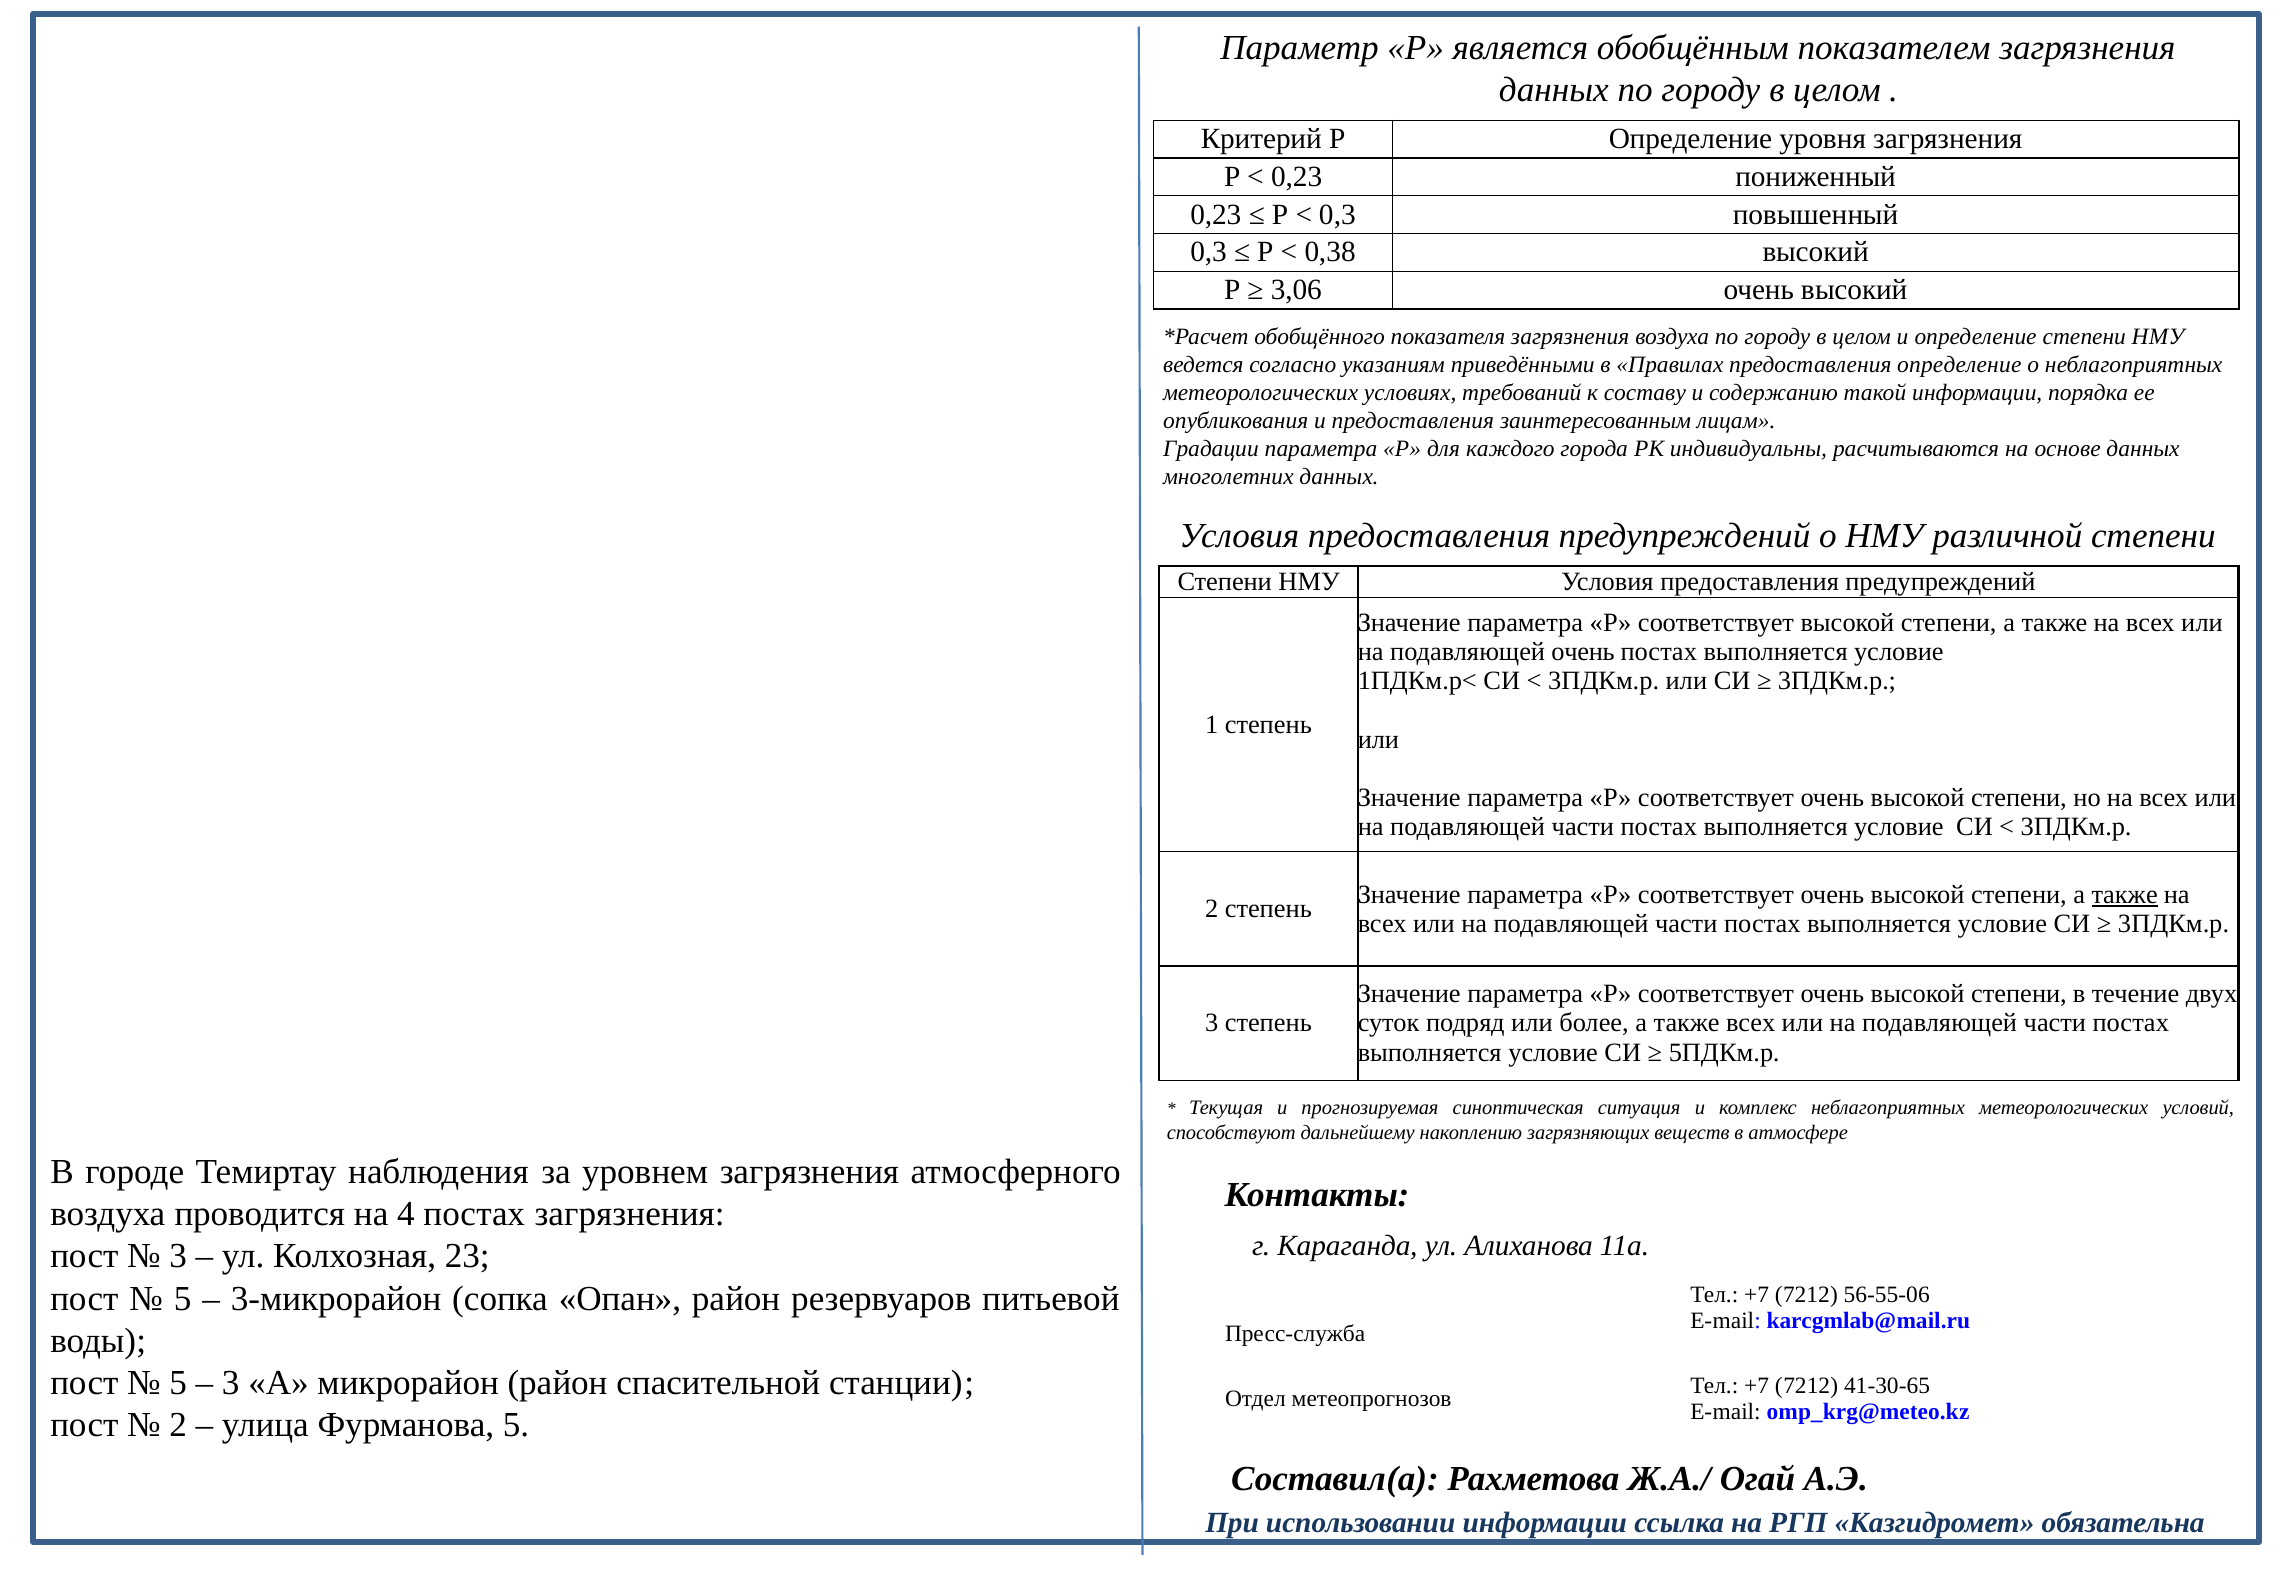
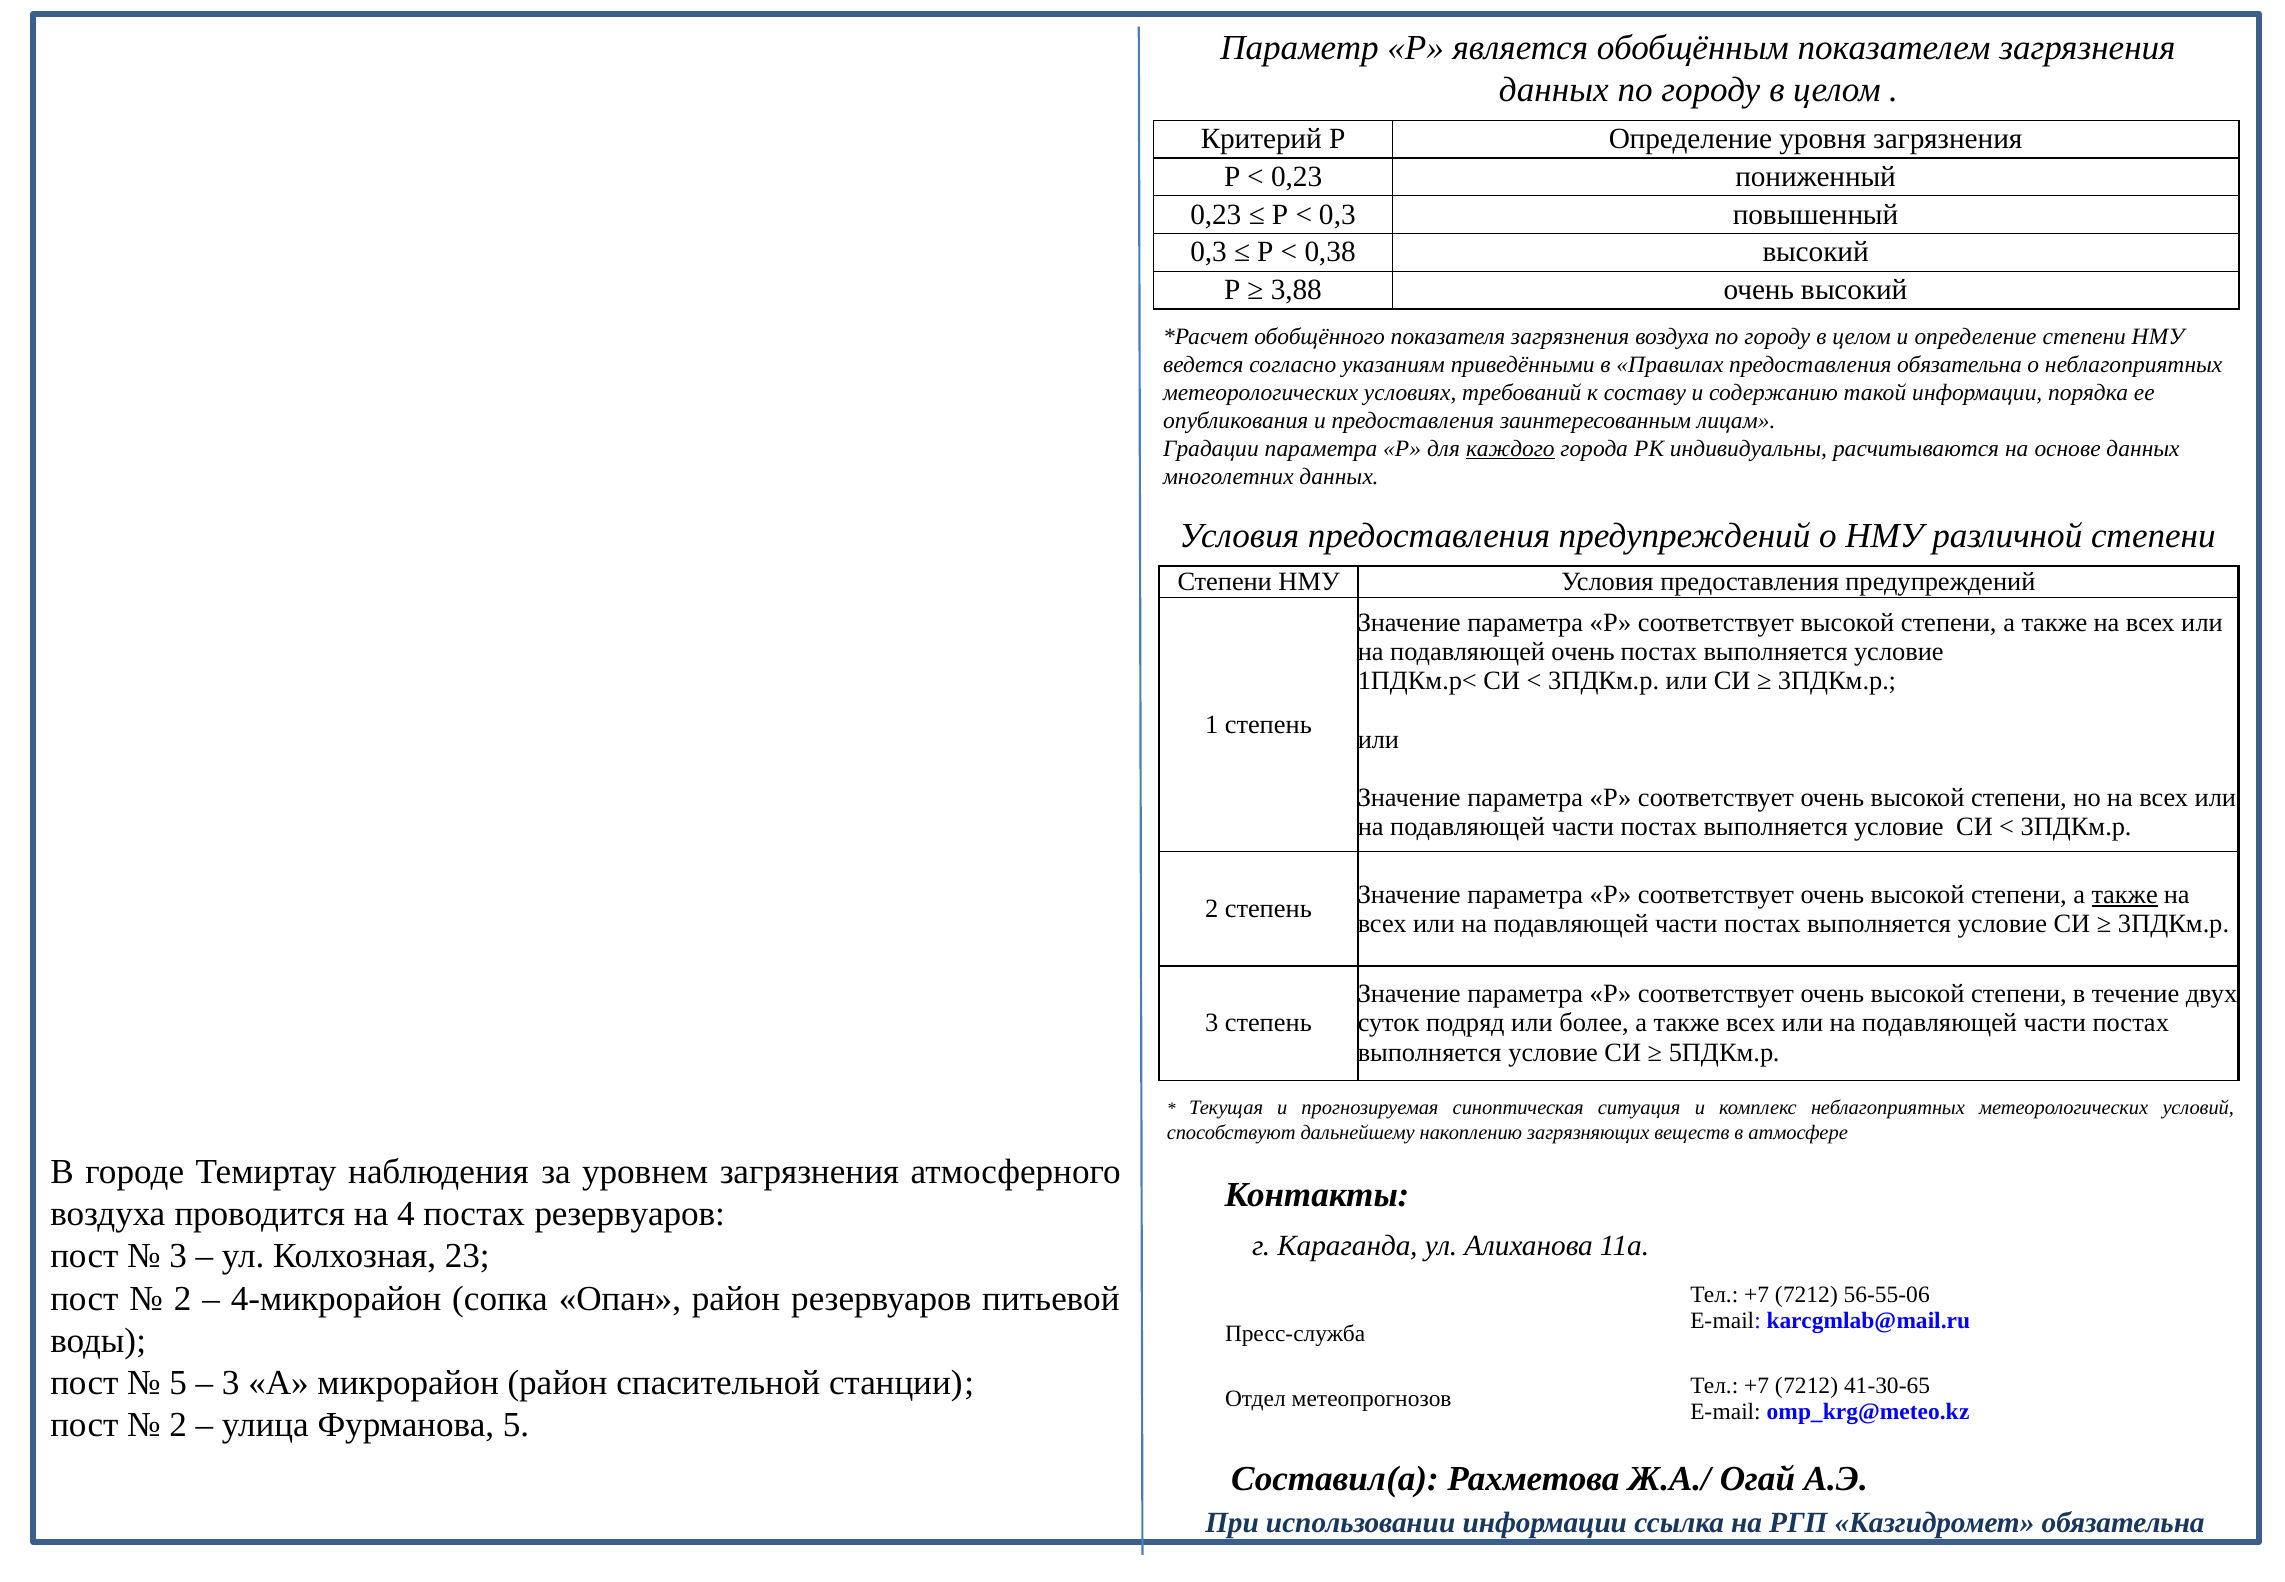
3,06: 3,06 -> 3,88
предоставления определение: определение -> обязательна
каждого underline: none -> present
постах загрязнения: загрязнения -> резервуаров
5 at (183, 1298): 5 -> 2
3-микрорайон: 3-микрорайон -> 4-микрорайон
